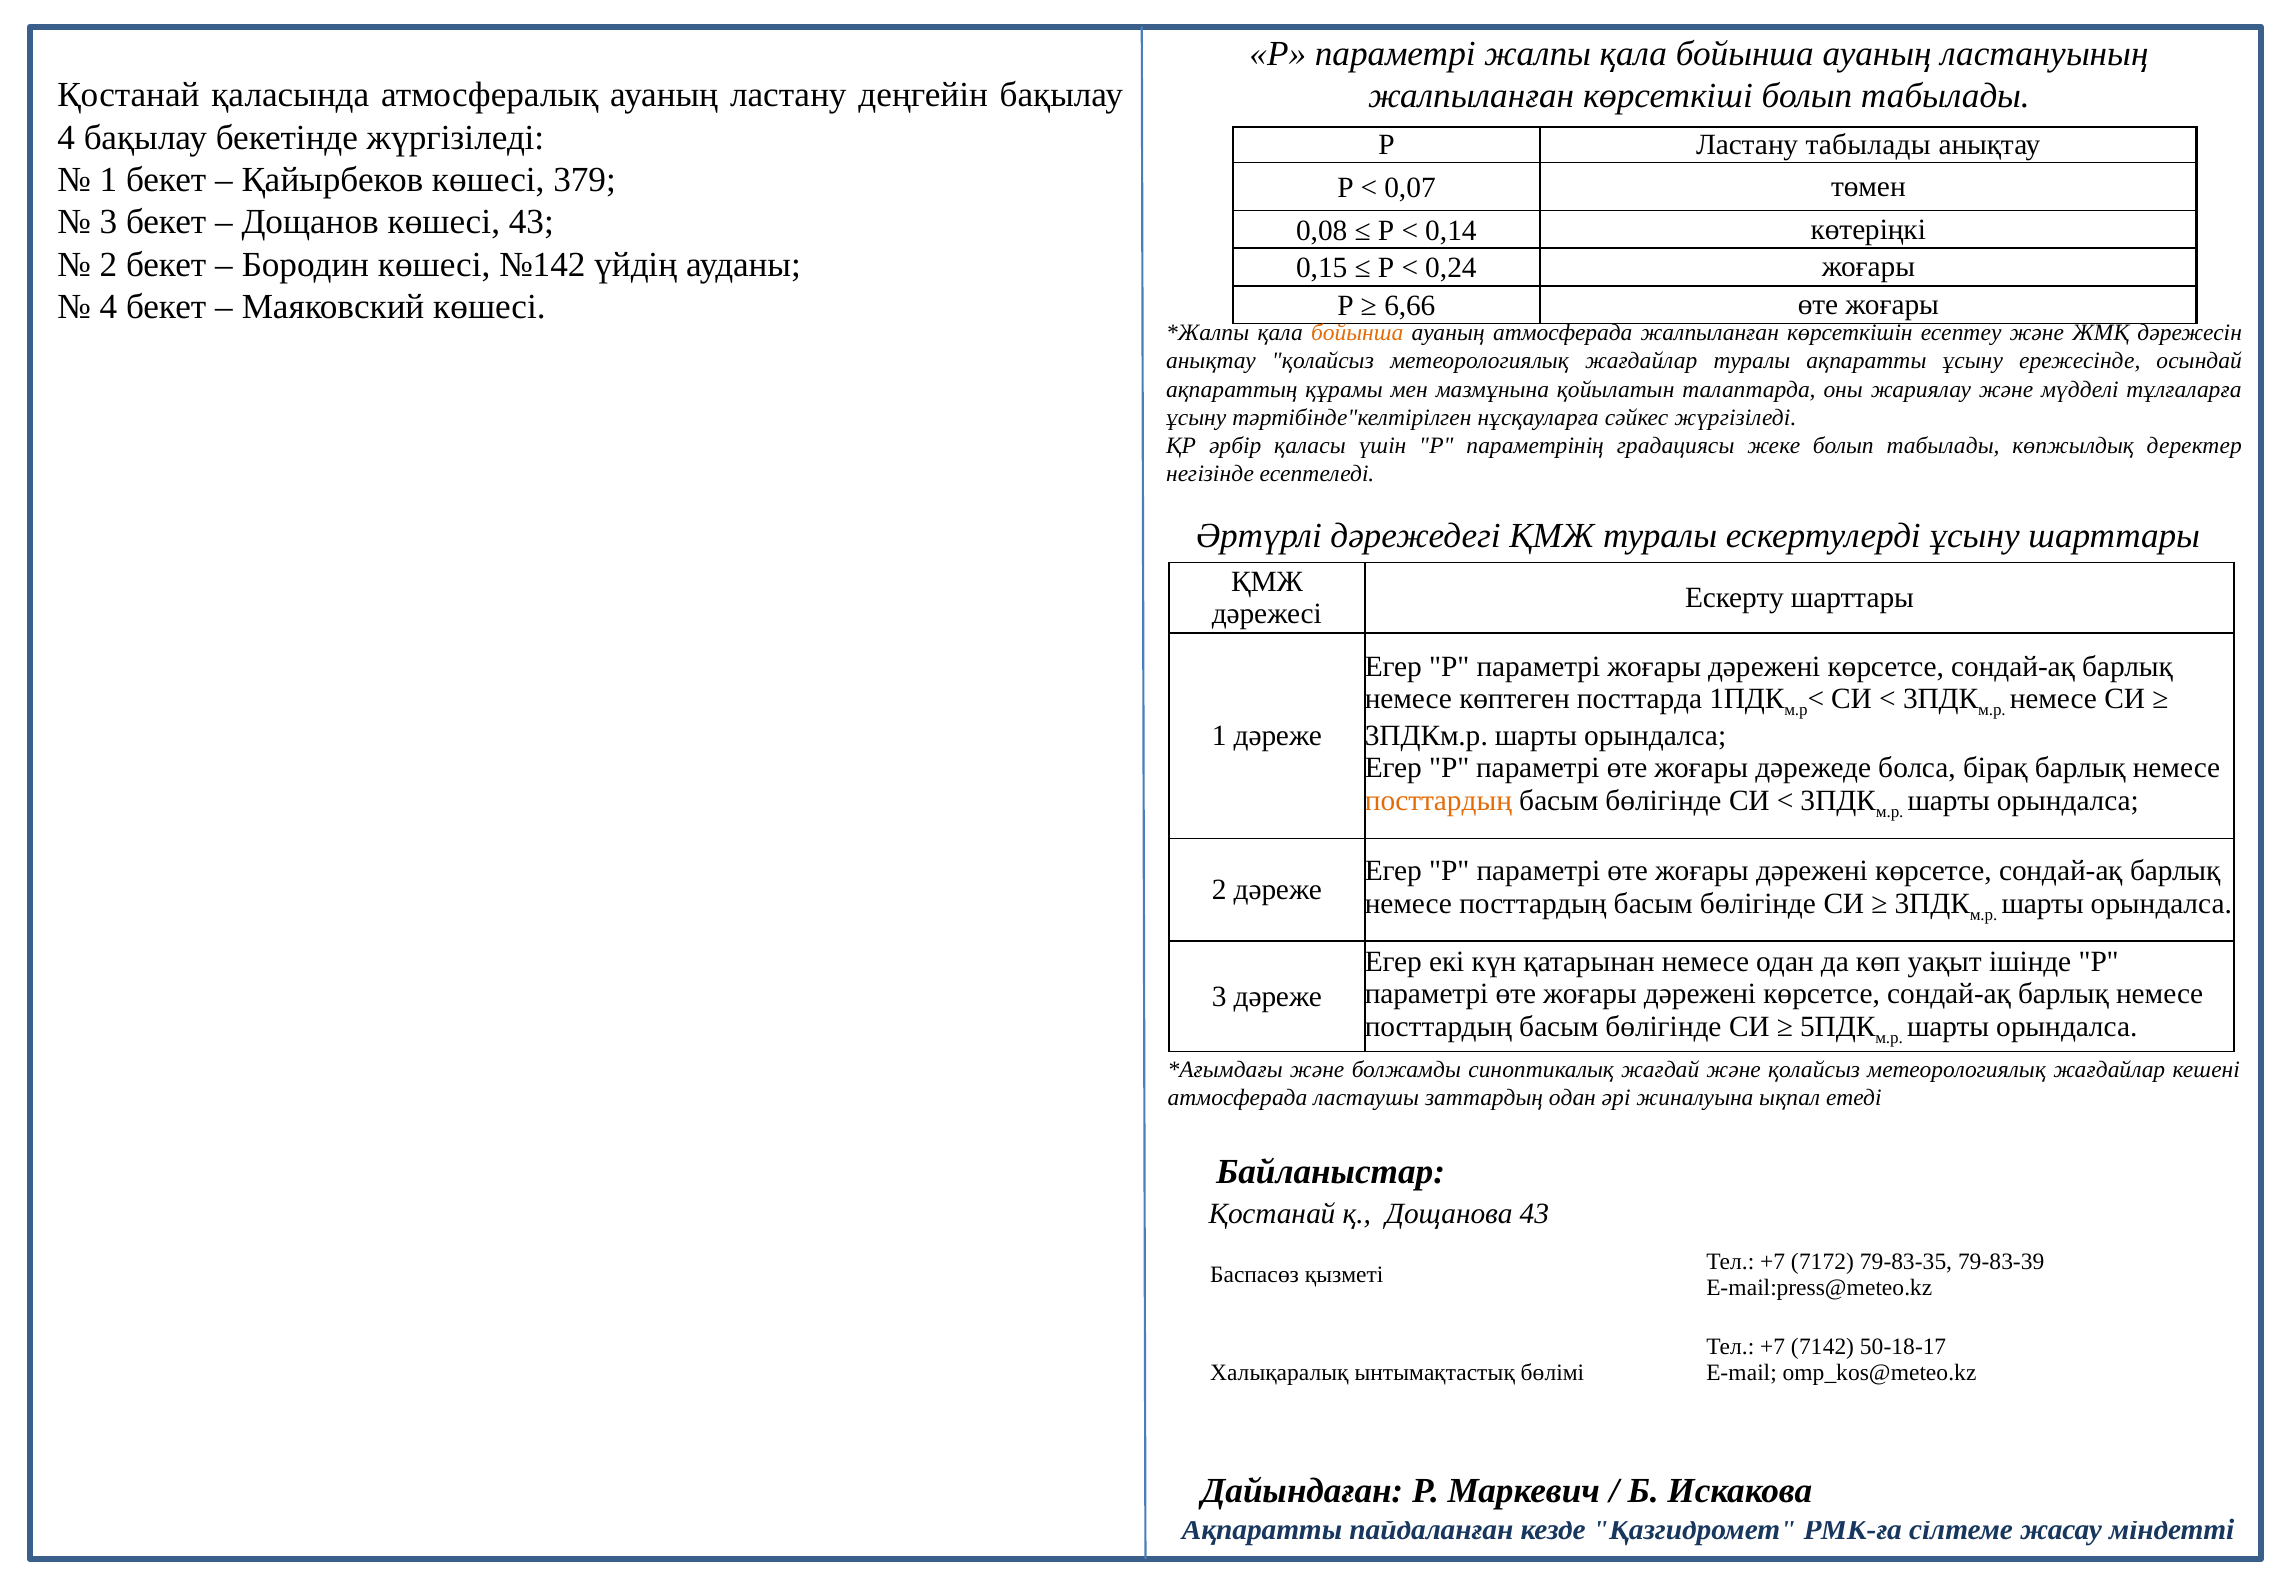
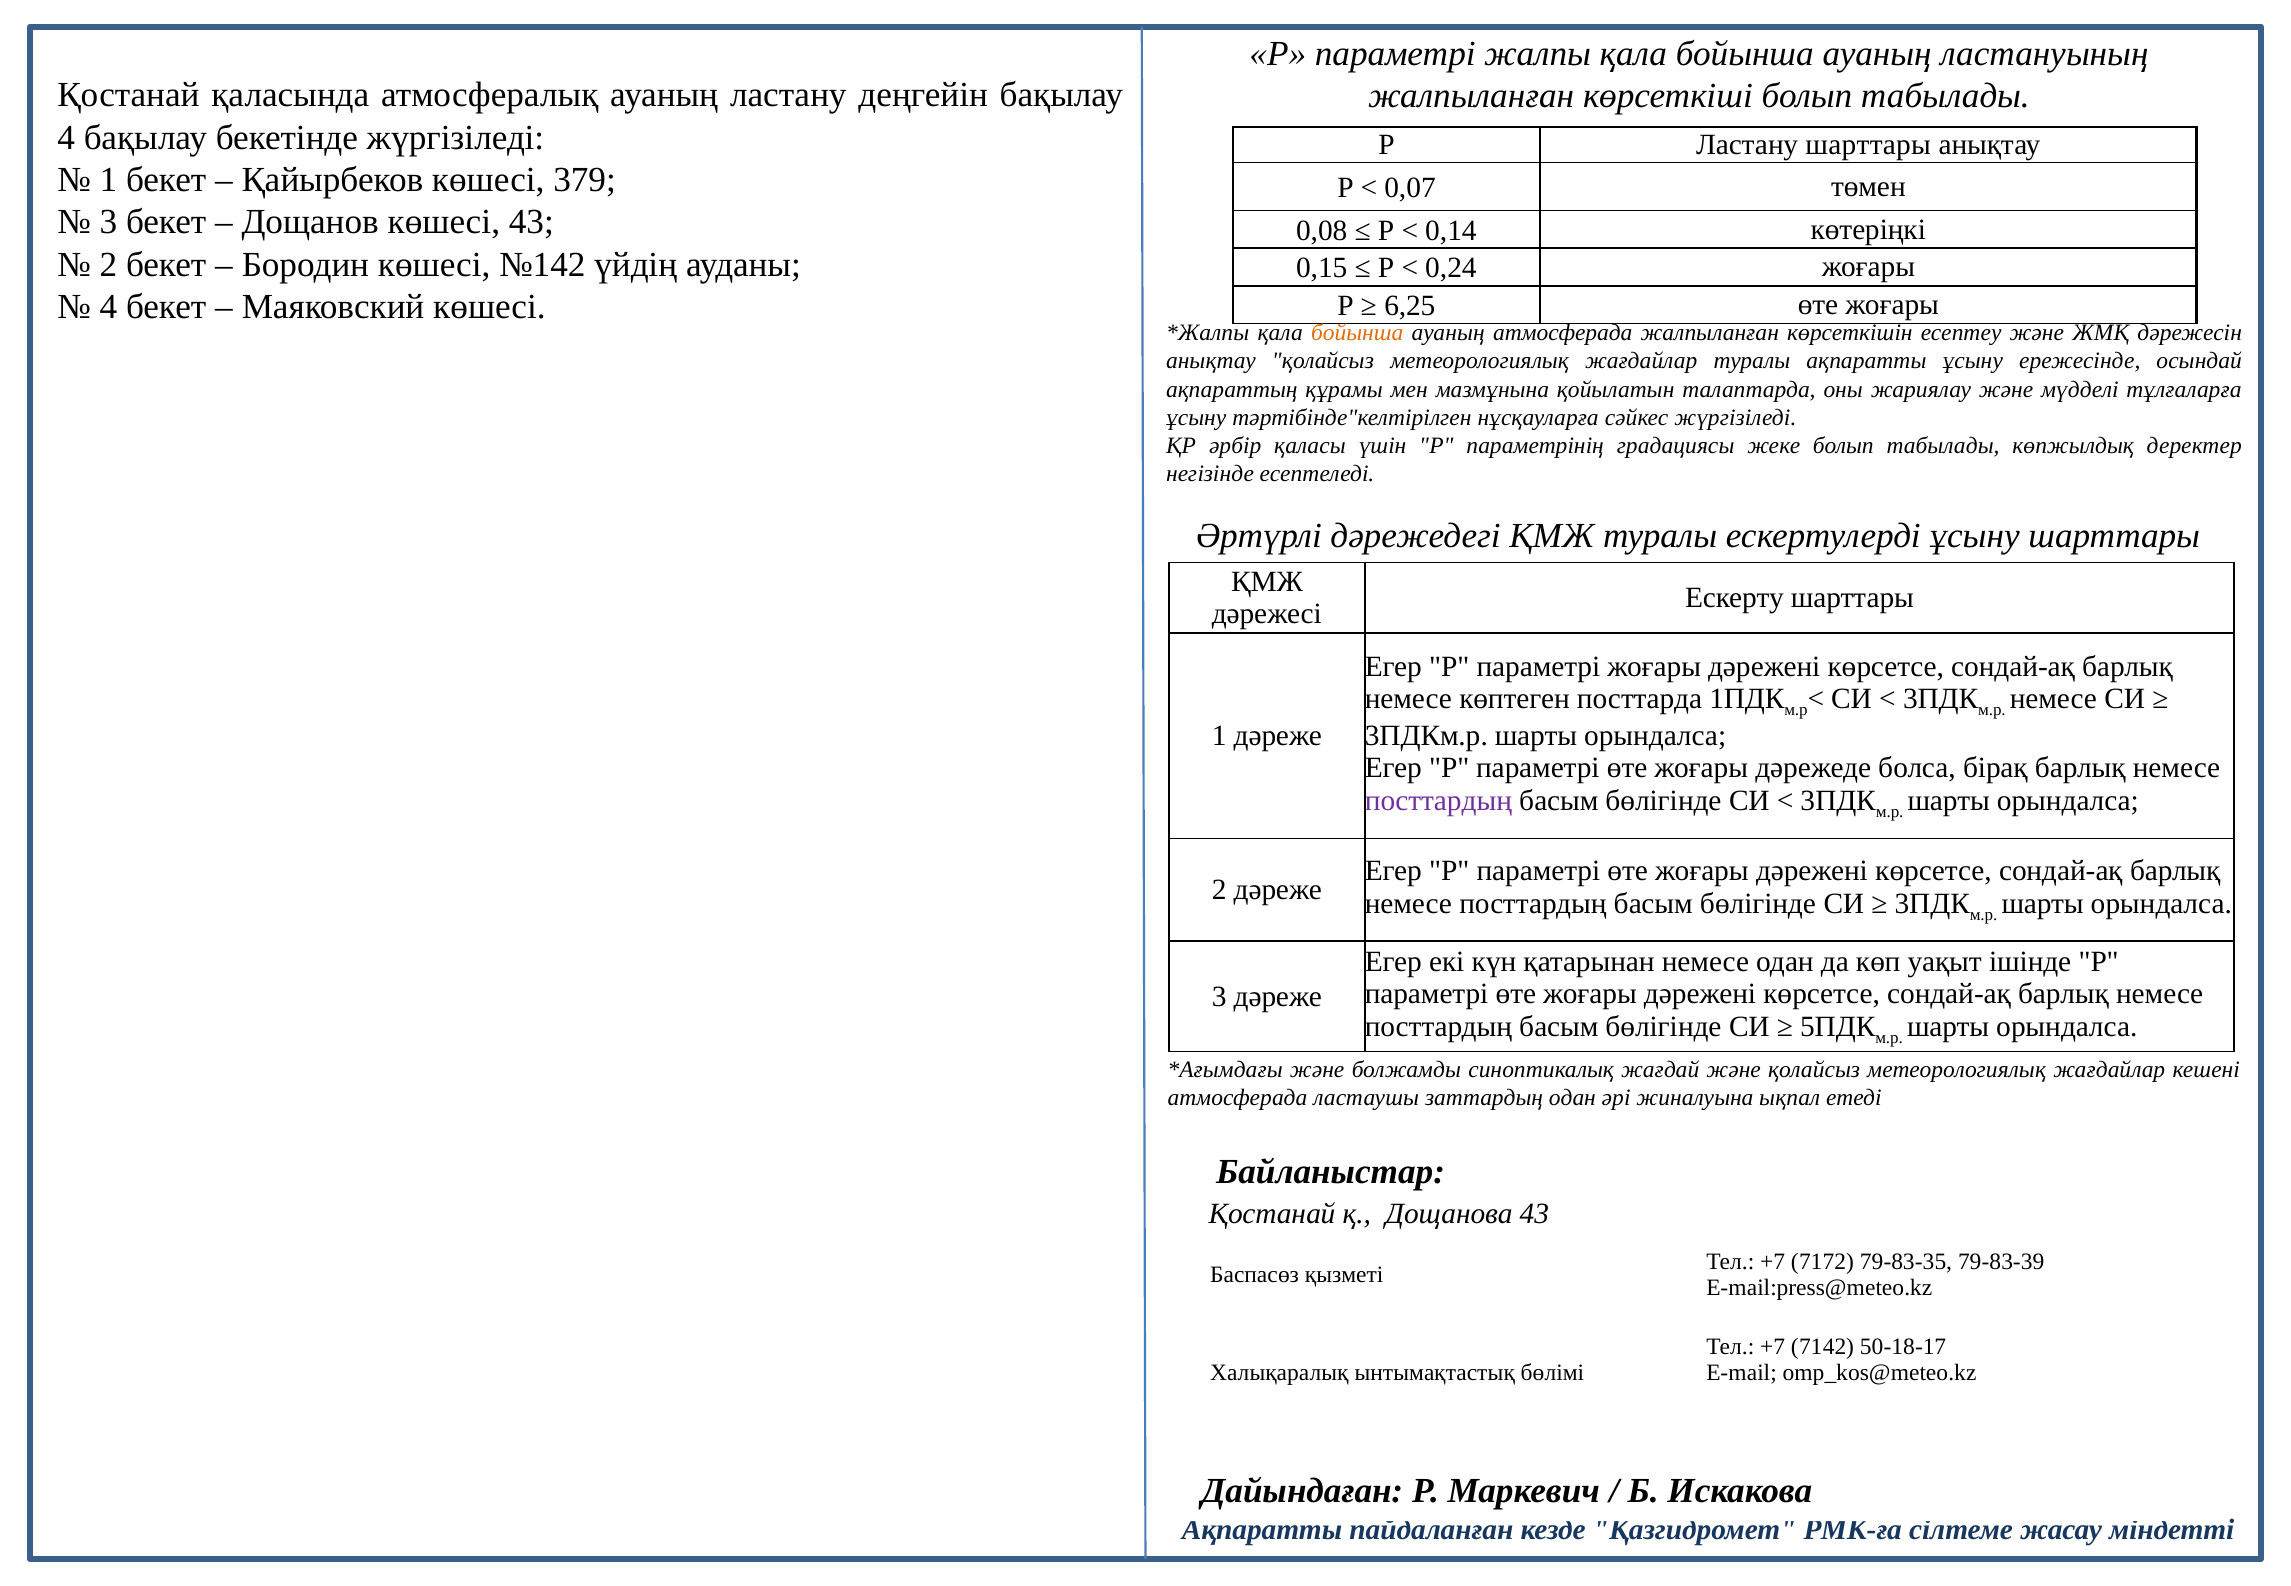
Ластану табылады: табылады -> шарттары
6,66: 6,66 -> 6,25
посттардың at (1438, 801) colour: orange -> purple
